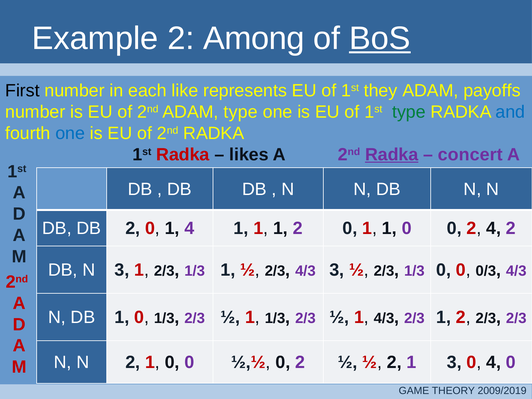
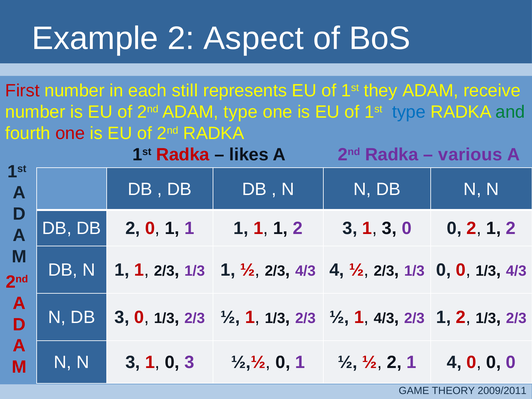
Among: Among -> Aspect
BoS underline: present -> none
First colour: black -> red
like: like -> still
payoffs: payoffs -> receive
type at (409, 112) colour: green -> blue
and colour: blue -> green
one at (70, 133) colour: blue -> red
Radka at (392, 154) underline: present -> none
concert: concert -> various
0 1 4: 4 -> 1
1 2 0: 0 -> 3
1 at (389, 228): 1 -> 3
0 2 4: 4 -> 1
N 3: 3 -> 1
4/3 3: 3 -> 4
0 0 0/3: 0/3 -> 1/3
DB 1: 1 -> 3
2 2/3: 2/3 -> 1/3
N 2: 2 -> 3
0 at (189, 362): 0 -> 3
½,½ 0 2: 2 -> 1
1 3: 3 -> 4
4 at (494, 362): 4 -> 0
2009/2019: 2009/2019 -> 2009/2011
